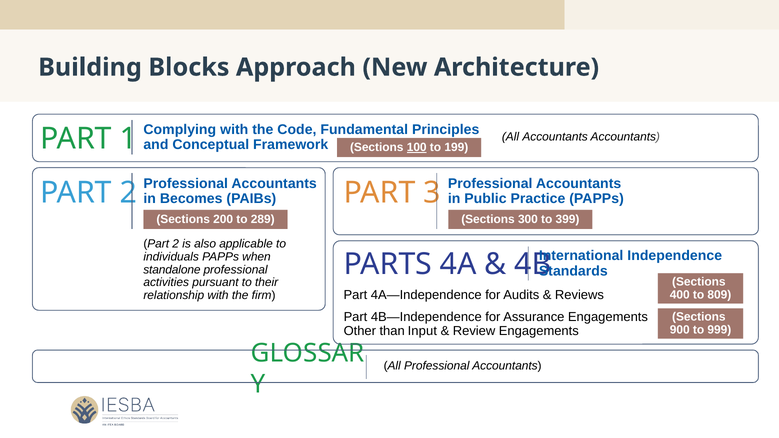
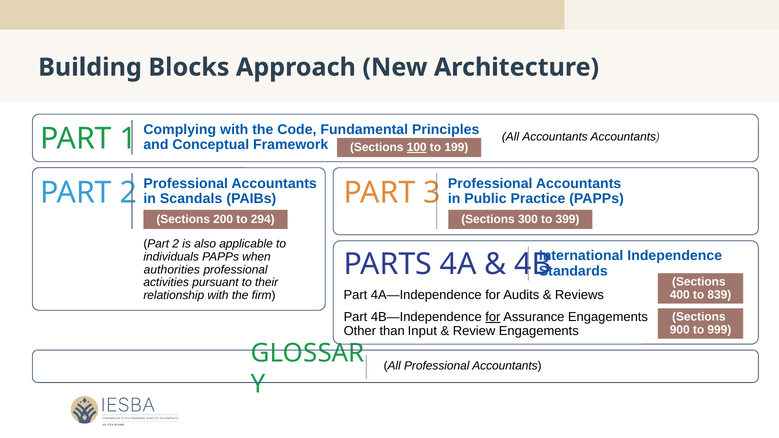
Becomes: Becomes -> Scandals
289: 289 -> 294
standalone: standalone -> authorities
809: 809 -> 839
for at (493, 317) underline: none -> present
